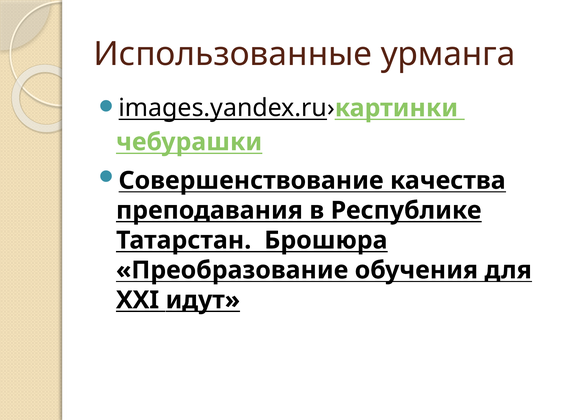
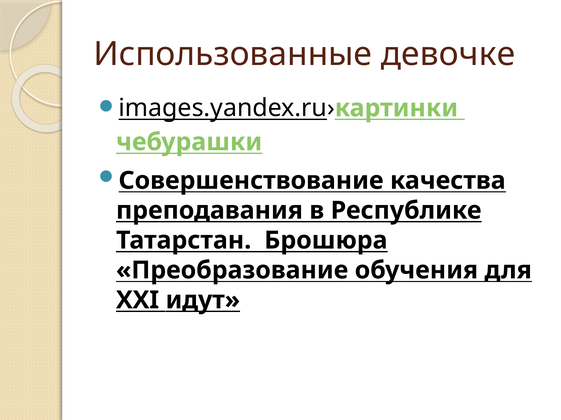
урманга: урманга -> девочке
